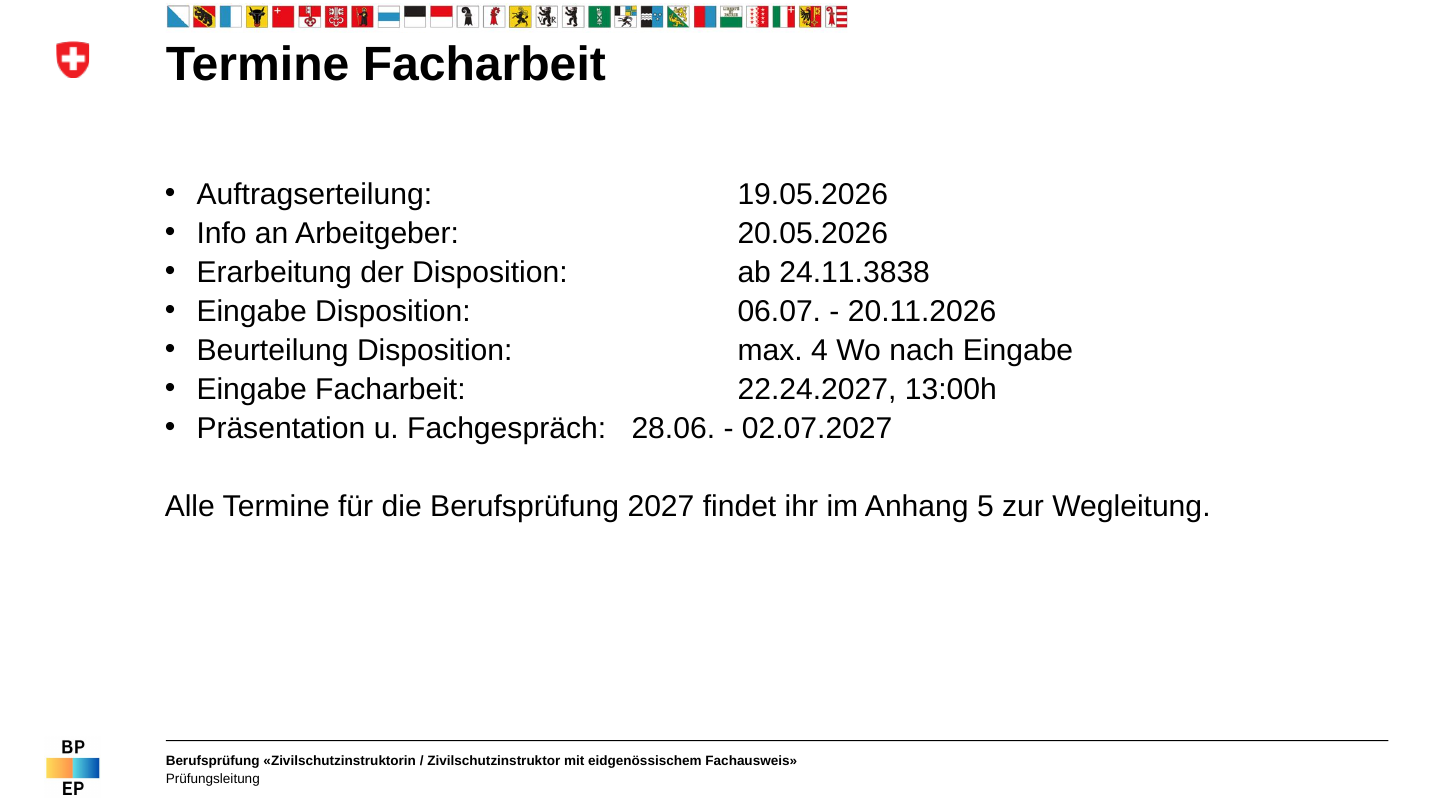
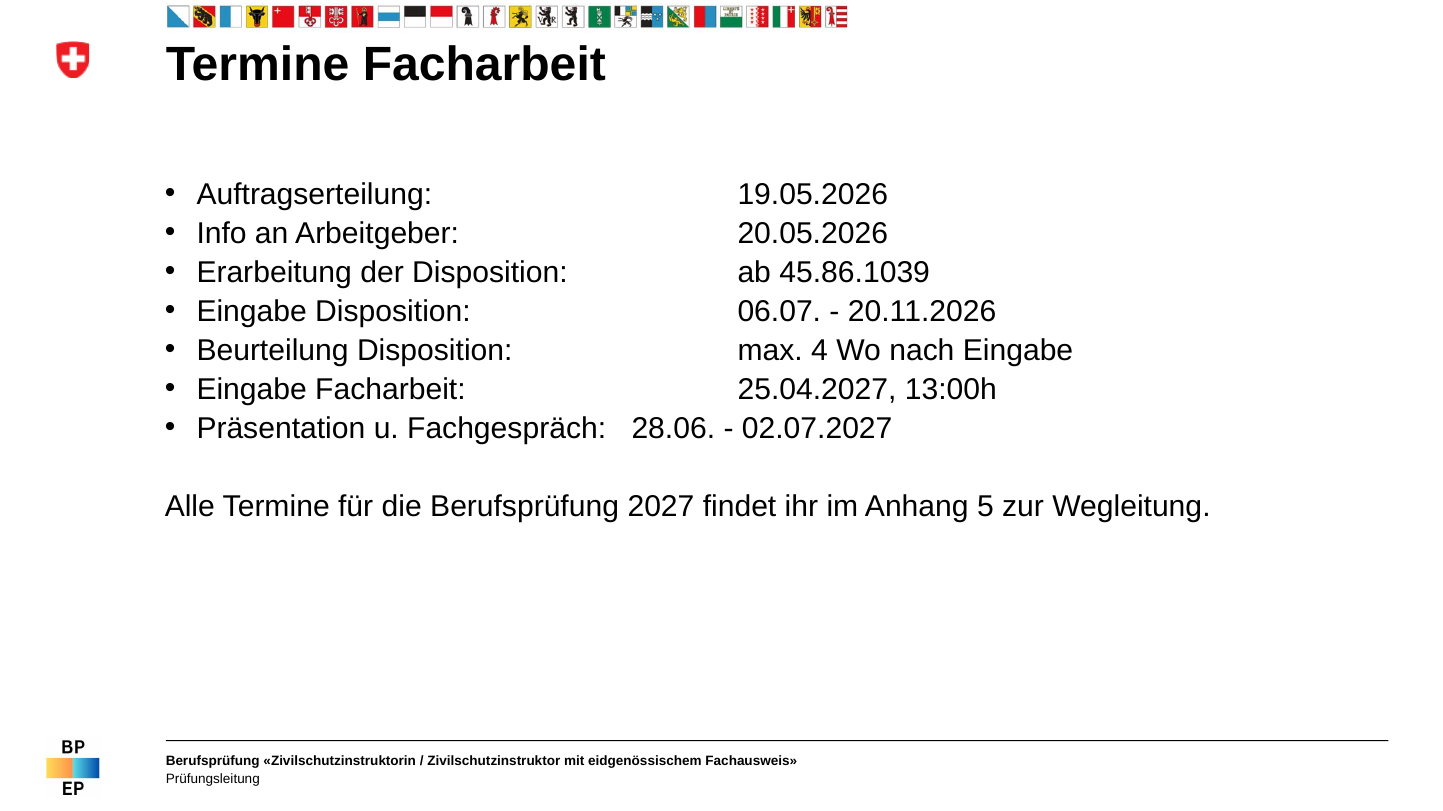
24.11.3838: 24.11.3838 -> 45.86.1039
22.24.2027: 22.24.2027 -> 25.04.2027
